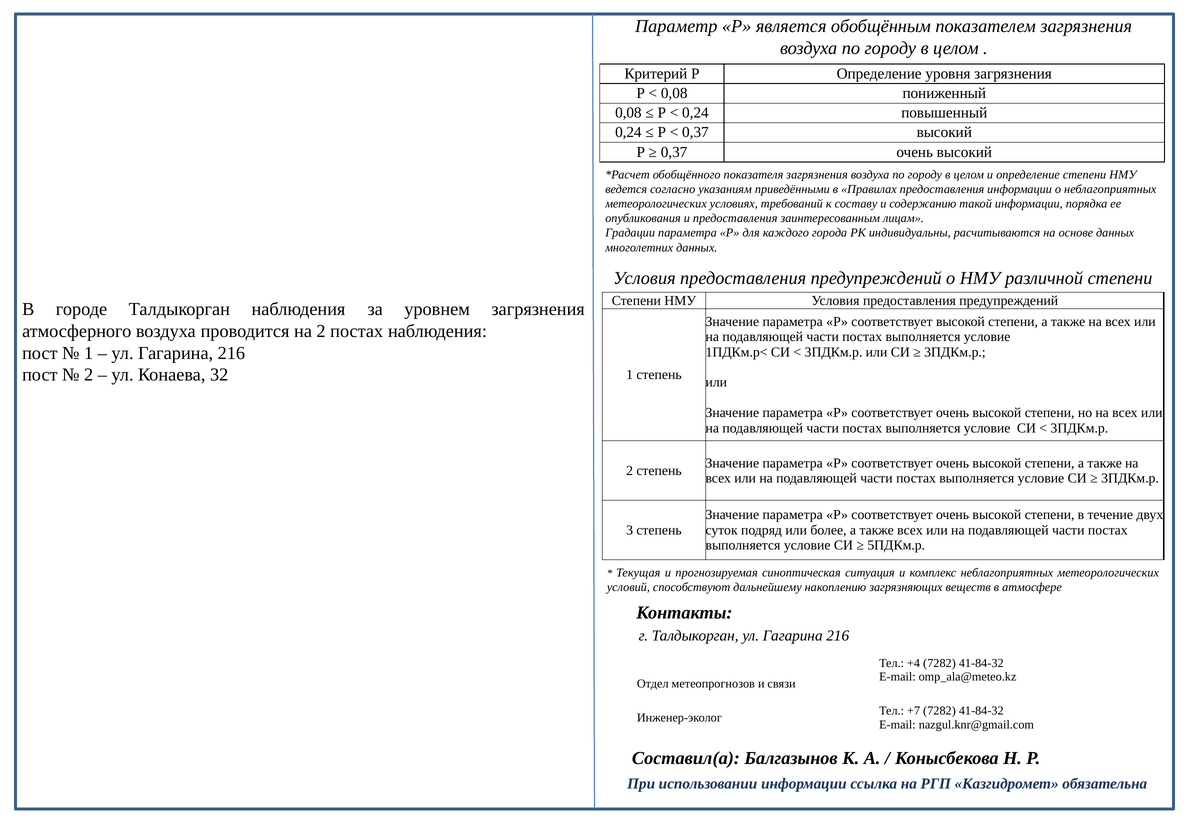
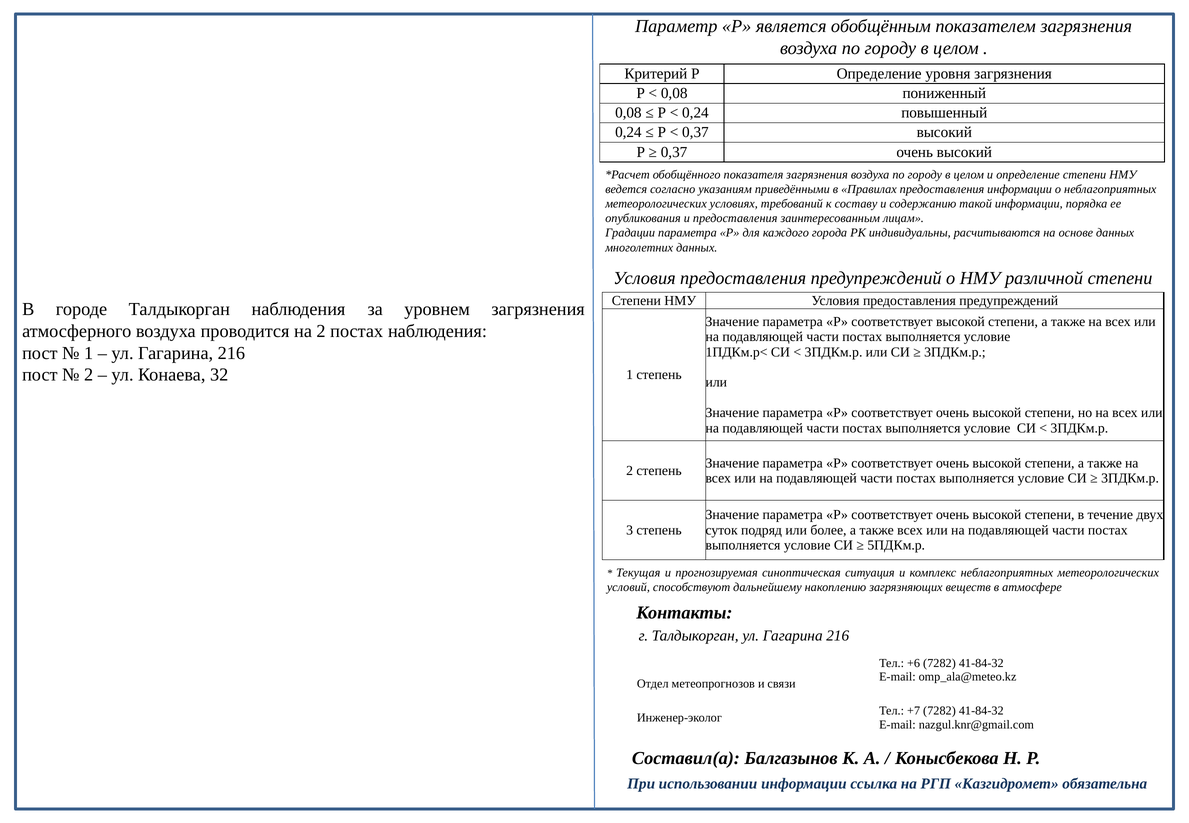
+4: +4 -> +6
